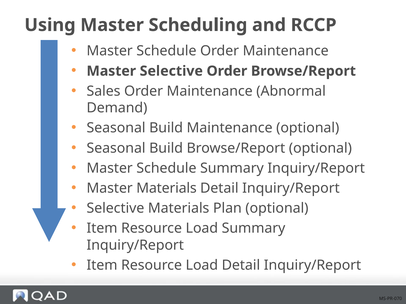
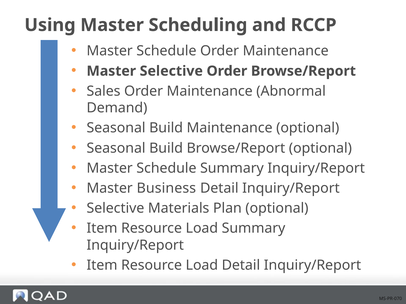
Master Materials: Materials -> Business
